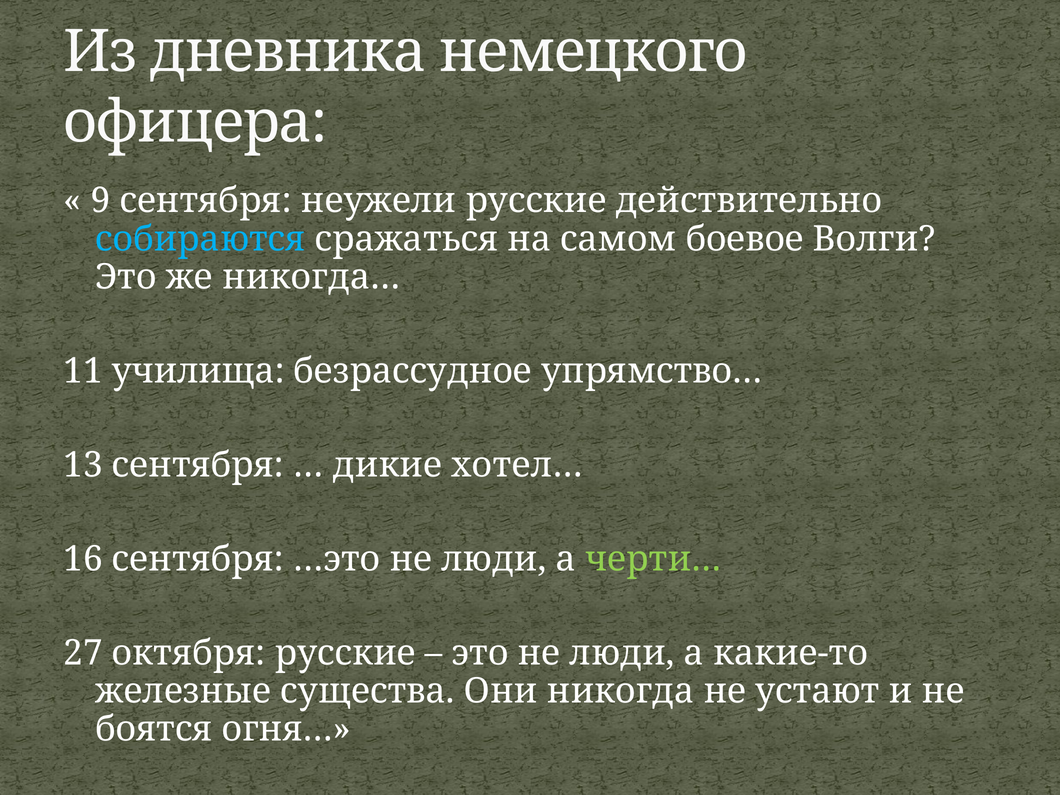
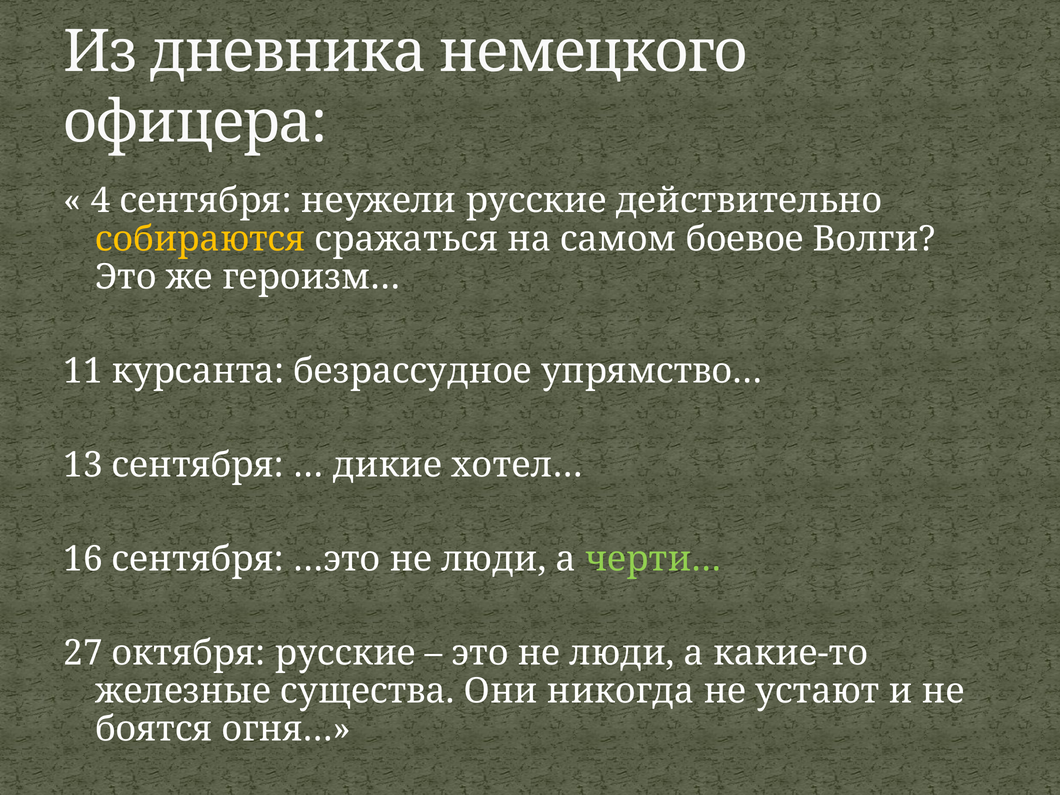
9: 9 -> 4
собираются colour: light blue -> yellow
никогда…: никогда… -> героизм…
училища: училища -> курсанта
